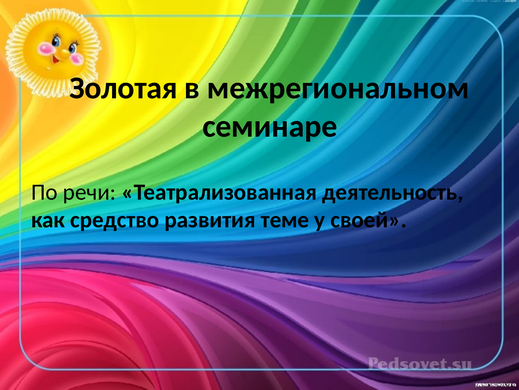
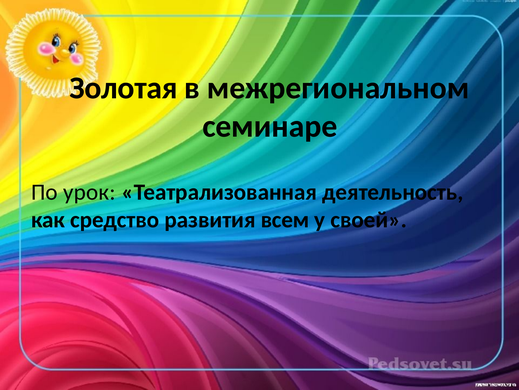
речи: речи -> урок
теме: теме -> всем
